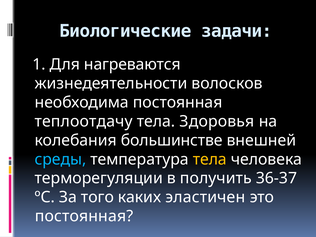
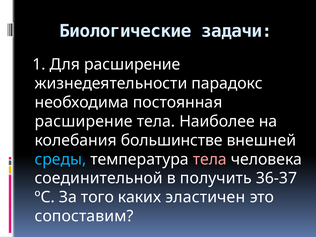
Для нагреваются: нагреваются -> расширение
волосков: волосков -> парадокс
теплоотдачу at (84, 121): теплоотдачу -> расширение
Здоровья: Здоровья -> Наиболее
тела at (210, 159) colour: yellow -> pink
терморегуляции: терморегуляции -> соединительной
постоянная at (84, 216): постоянная -> сопоставим
